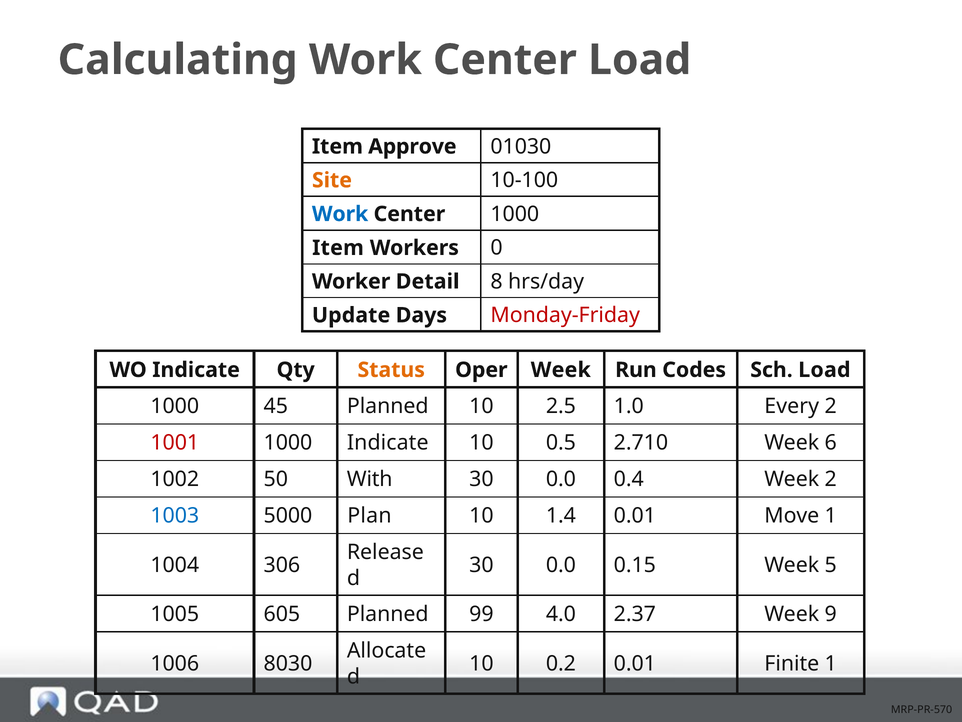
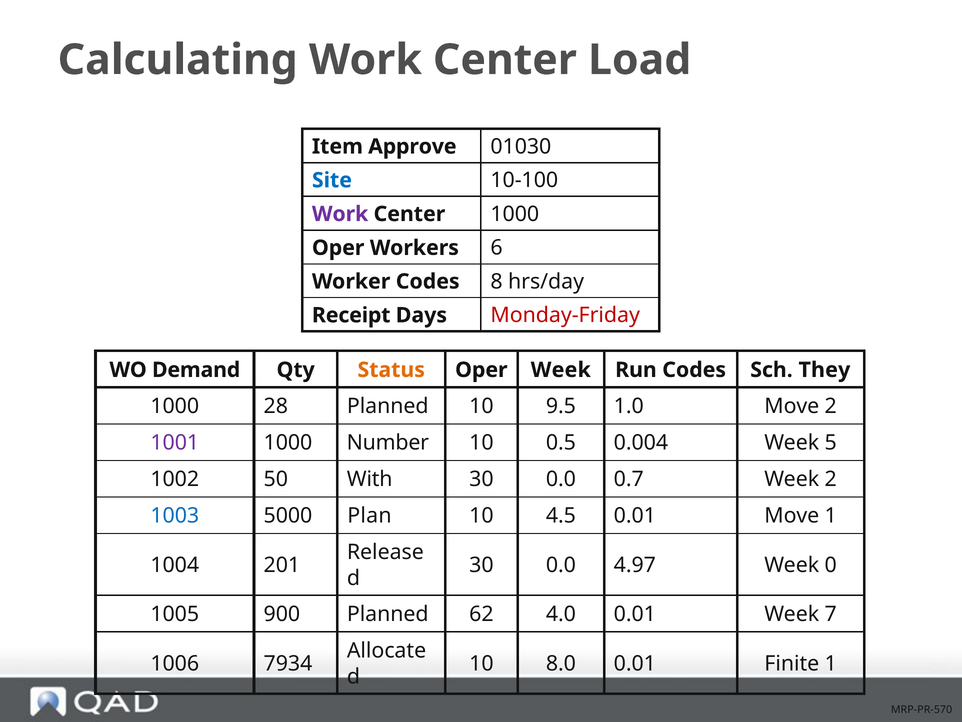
Site colour: orange -> blue
Work at (340, 214) colour: blue -> purple
Item at (338, 248): Item -> Oper
0: 0 -> 6
Worker Detail: Detail -> Codes
Update: Update -> Receipt
WO Indicate: Indicate -> Demand
Sch Load: Load -> They
45: 45 -> 28
2.5: 2.5 -> 9.5
1.0 Every: Every -> Move
1001 colour: red -> purple
1000 Indicate: Indicate -> Number
2.710: 2.710 -> 0.004
6: 6 -> 5
0.4: 0.4 -> 0.7
1.4: 1.4 -> 4.5
306: 306 -> 201
0.15: 0.15 -> 4.97
5: 5 -> 0
605: 605 -> 900
99: 99 -> 62
4.0 2.37: 2.37 -> 0.01
9: 9 -> 7
8030: 8030 -> 7934
0.2: 0.2 -> 8.0
